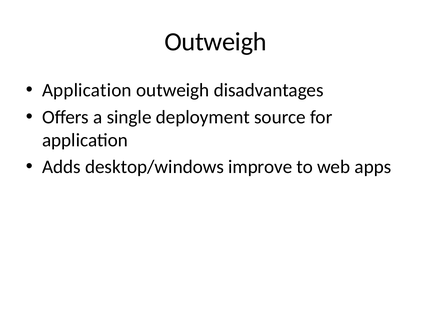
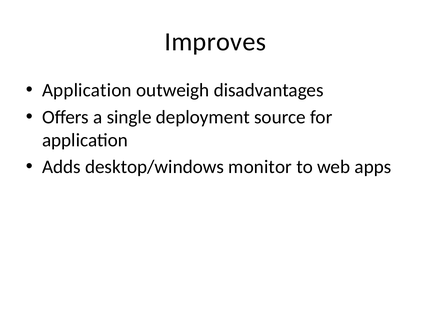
Outweigh at (216, 42): Outweigh -> Improves
improve: improve -> monitor
